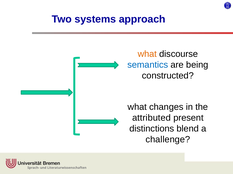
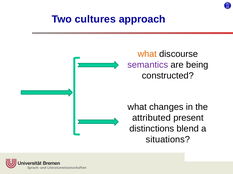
systems: systems -> cultures
semantics colour: blue -> purple
challenge: challenge -> situations
